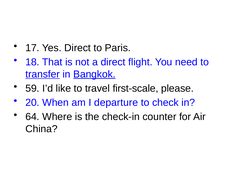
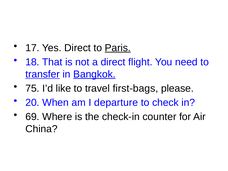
Paris underline: none -> present
59: 59 -> 75
first-scale: first-scale -> first-bags
64: 64 -> 69
